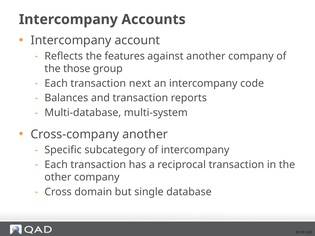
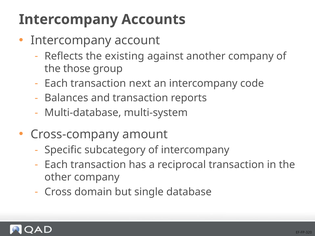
features: features -> existing
Cross-company another: another -> amount
